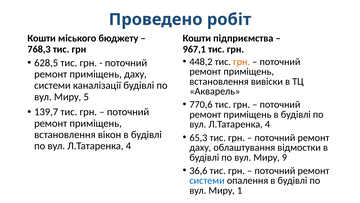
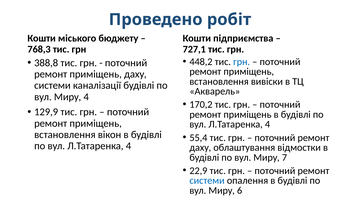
967,1: 967,1 -> 727,1
грн at (242, 62) colour: orange -> blue
628,5: 628,5 -> 388,8
Миру 5: 5 -> 4
770,6: 770,6 -> 170,2
139,7: 139,7 -> 129,9
65,3: 65,3 -> 55,4
9: 9 -> 7
36,6: 36,6 -> 22,9
1: 1 -> 6
